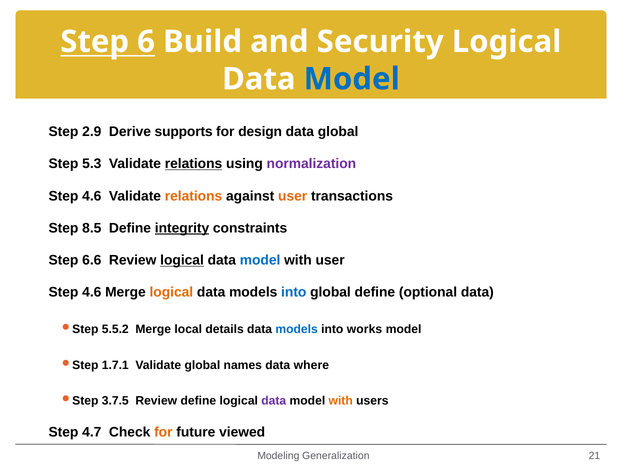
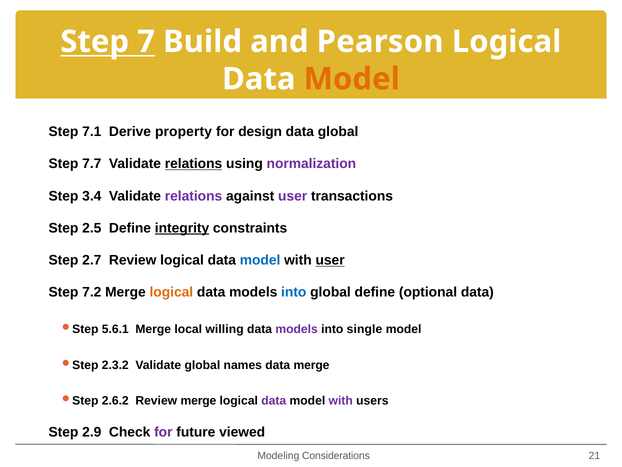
6: 6 -> 7
Security: Security -> Pearson
Model at (352, 79) colour: blue -> orange
2.9: 2.9 -> 7.1
supports: supports -> property
5.3: 5.3 -> 7.7
4.6 at (92, 196): 4.6 -> 3.4
relations at (194, 196) colour: orange -> purple
user at (293, 196) colour: orange -> purple
8.5: 8.5 -> 2.5
6.6: 6.6 -> 2.7
logical at (182, 260) underline: present -> none
user at (330, 260) underline: none -> present
4.6 at (92, 292): 4.6 -> 7.2
5.5.2: 5.5.2 -> 5.6.1
details: details -> willing
models at (297, 329) colour: blue -> purple
works: works -> single
1.7.1: 1.7.1 -> 2.3.2
data where: where -> merge
3.7.5: 3.7.5 -> 2.6.2
Review define: define -> merge
with at (341, 400) colour: orange -> purple
4.7: 4.7 -> 2.9
for at (163, 432) colour: orange -> purple
Generalization: Generalization -> Considerations
